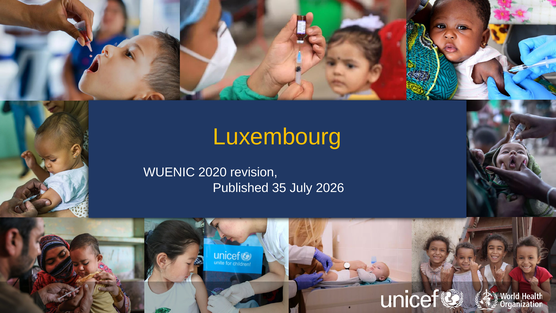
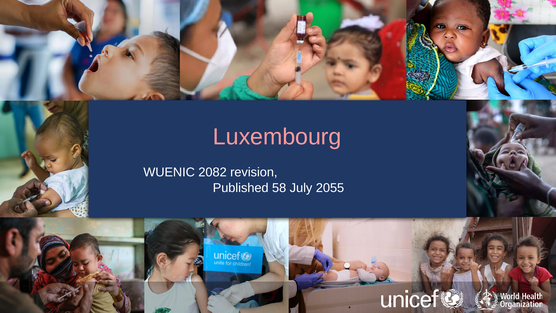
Luxembourg colour: yellow -> pink
2020: 2020 -> 2082
35: 35 -> 58
2026: 2026 -> 2055
